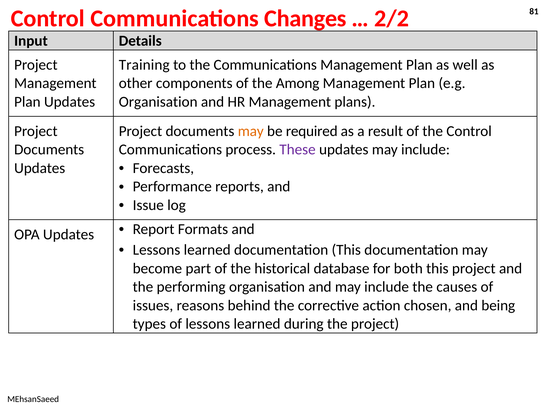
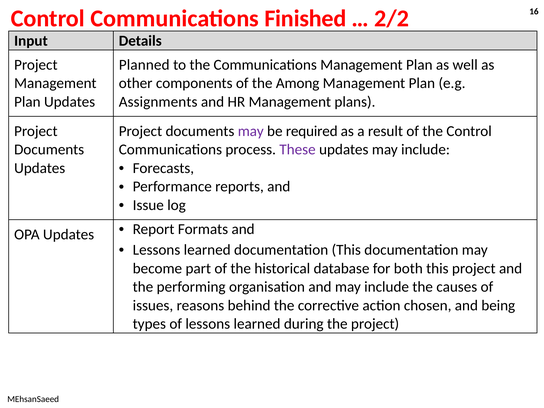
Changes: Changes -> Finished
81: 81 -> 16
Training: Training -> Planned
Organisation at (158, 102): Organisation -> Assignments
may at (251, 131) colour: orange -> purple
